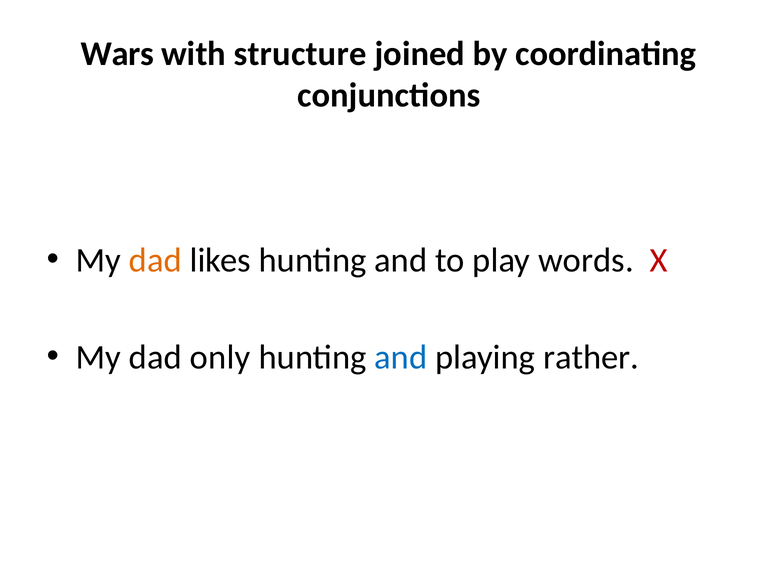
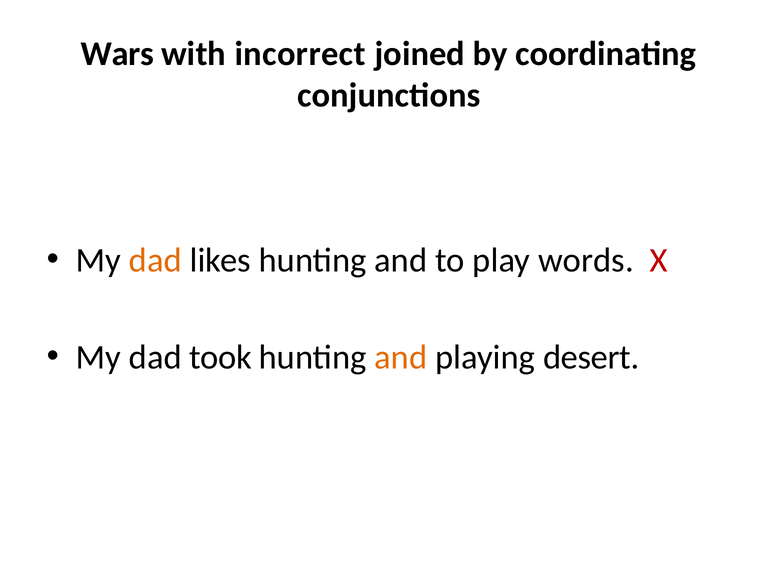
structure: structure -> incorrect
only: only -> took
and at (401, 357) colour: blue -> orange
rather: rather -> desert
